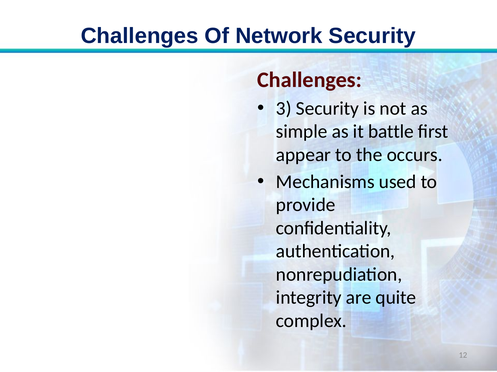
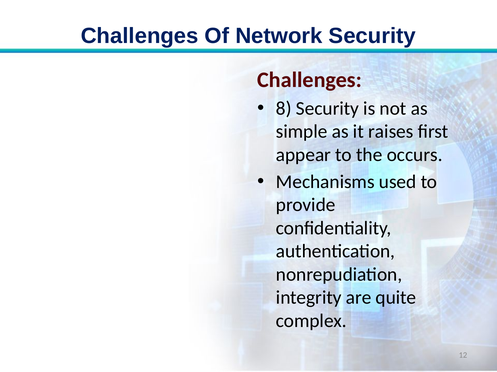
3: 3 -> 8
battle: battle -> raises
